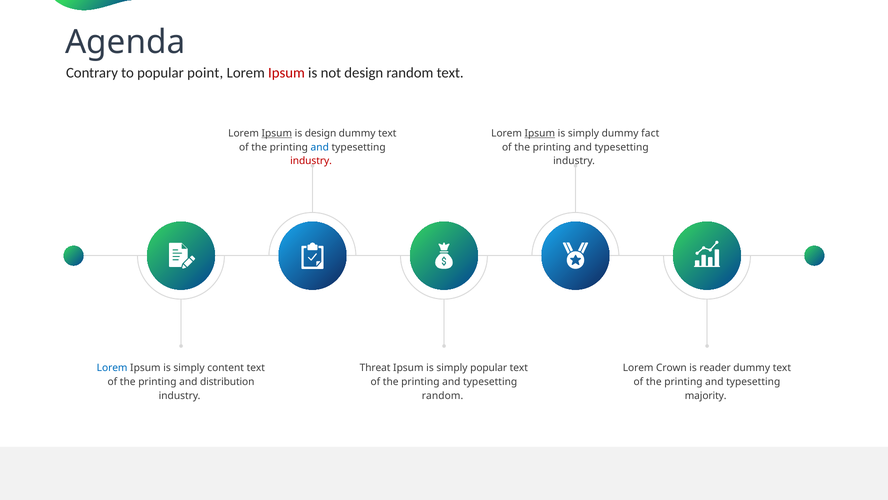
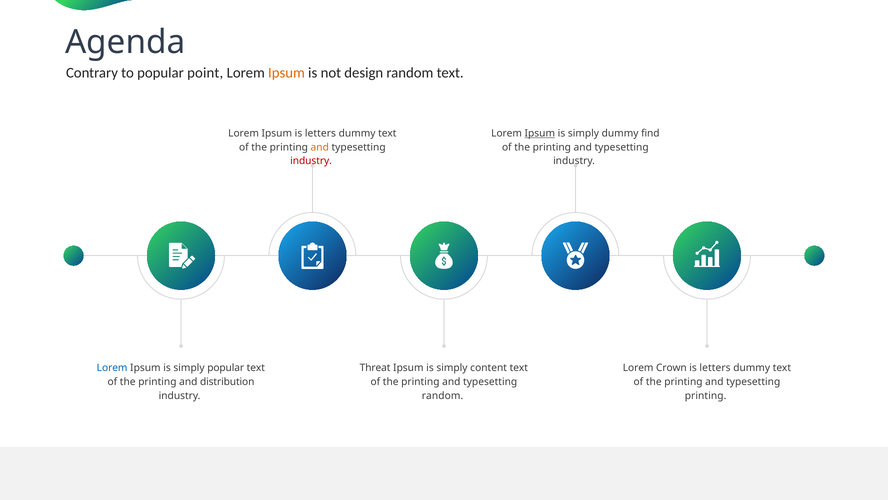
Ipsum at (286, 73) colour: red -> orange
Ipsum at (277, 133) underline: present -> none
design at (321, 133): design -> letters
fact: fact -> find
and at (320, 147) colour: blue -> orange
simply content: content -> popular
simply popular: popular -> content
reader at (715, 368): reader -> letters
majority at (706, 395): majority -> printing
